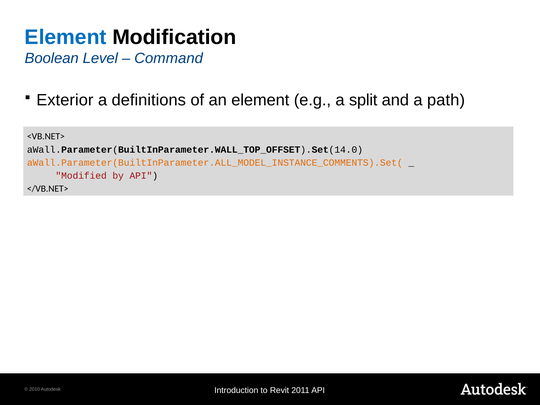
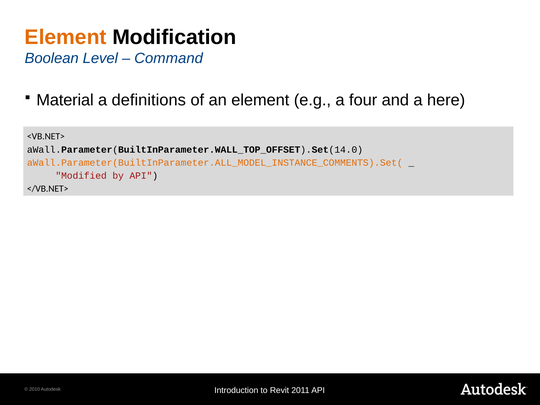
Element at (66, 37) colour: blue -> orange
Exterior: Exterior -> Material
split: split -> four
path: path -> here
